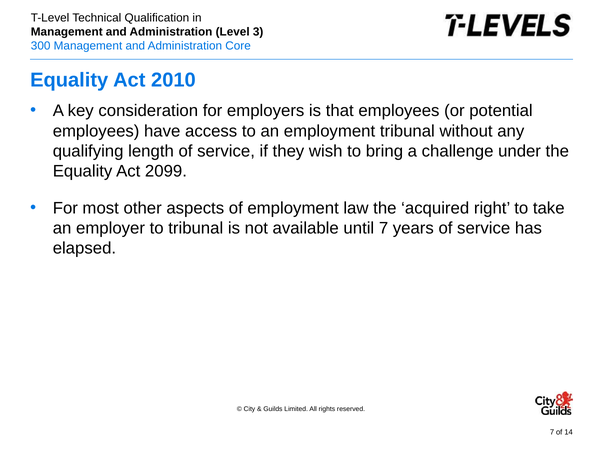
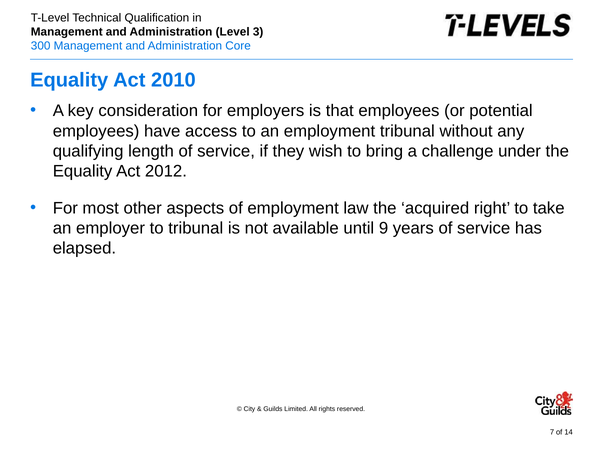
2099: 2099 -> 2012
until 7: 7 -> 9
